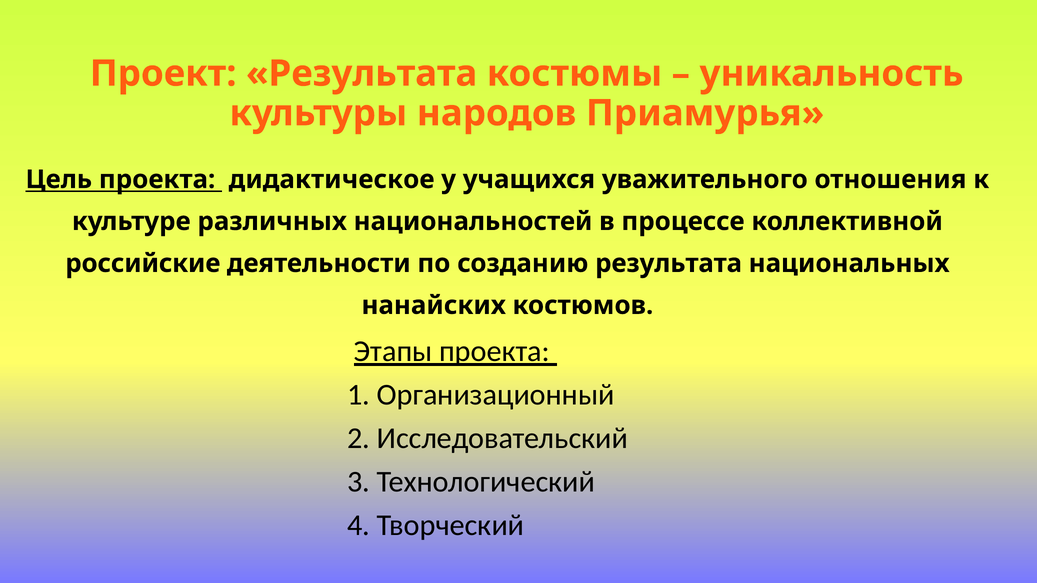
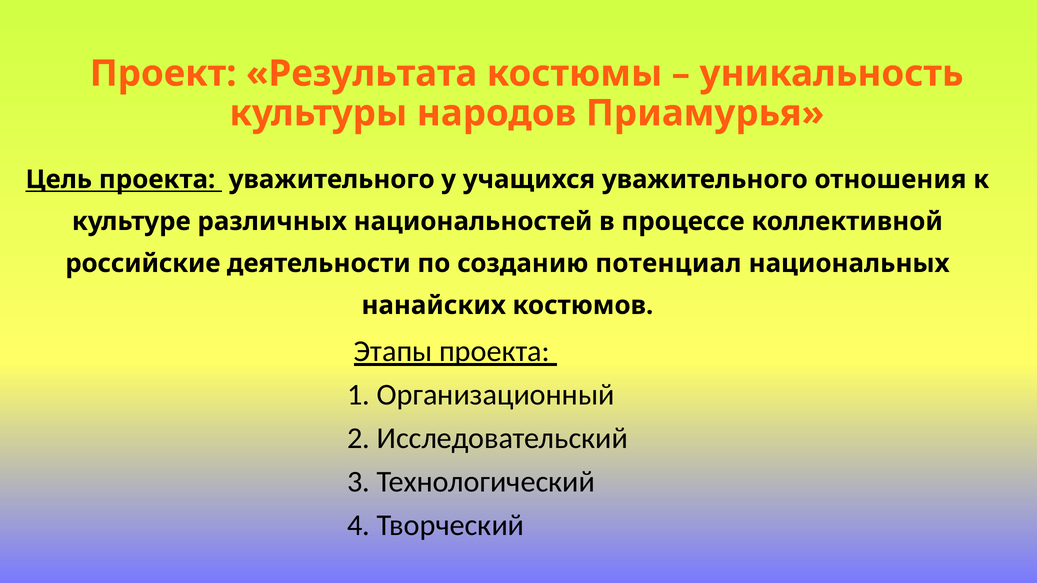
проекта дидактическое: дидактическое -> уважительного
созданию результата: результата -> потенциал
